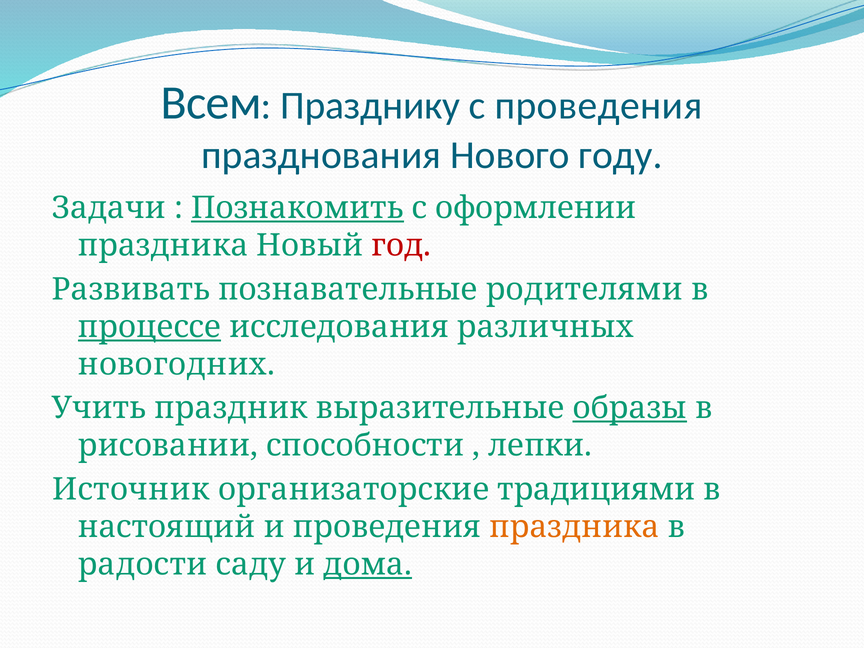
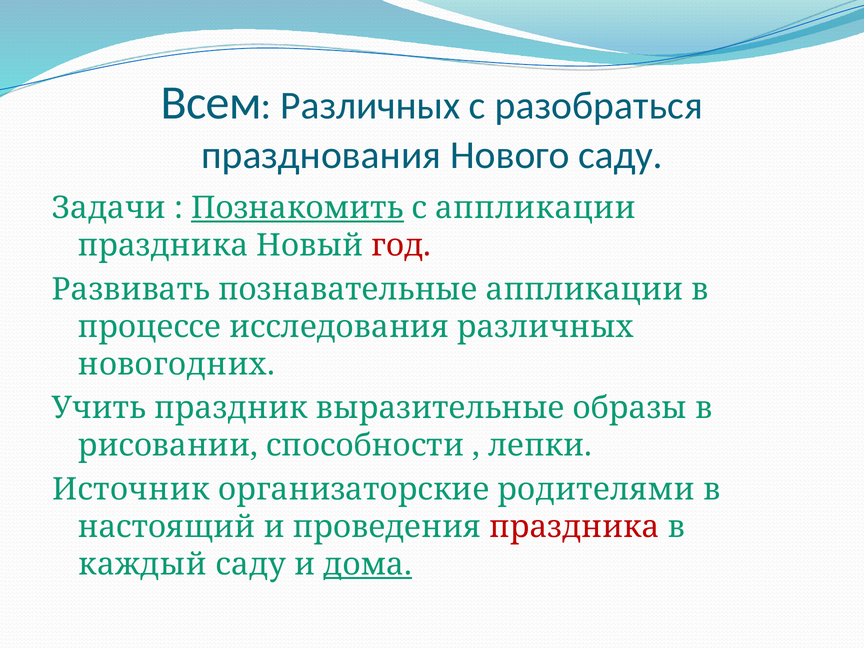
Празднику at (370, 106): Празднику -> Различных
с проведения: проведения -> разобраться
Нового году: году -> саду
с оформлении: оформлении -> аппликации
познавательные родителями: родителями -> аппликации
процессе underline: present -> none
образы underline: present -> none
традициями: традициями -> родителями
праздника at (574, 527) colour: orange -> red
радости: радости -> каждый
